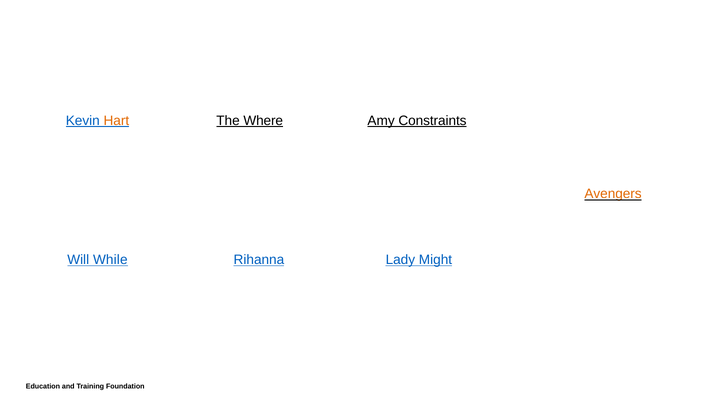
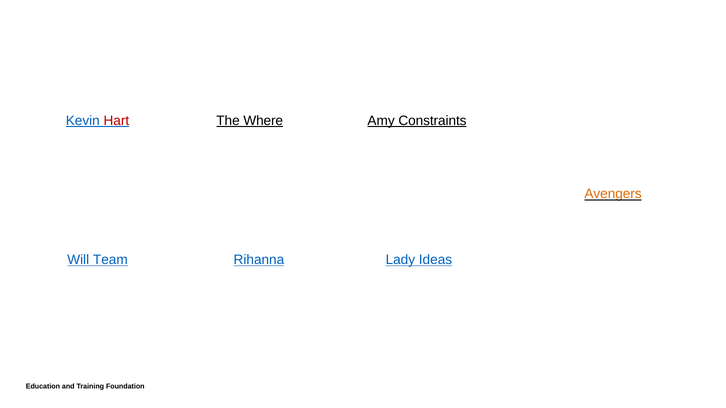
Hart colour: orange -> red
While: While -> Team
Might: Might -> Ideas
